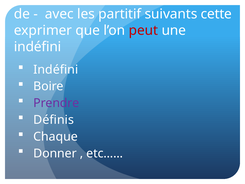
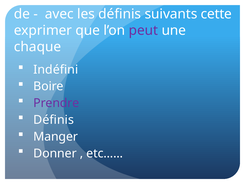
les partitif: partitif -> définis
peut colour: red -> purple
indéfini at (38, 47): indéfini -> chaque
Chaque: Chaque -> Manger
